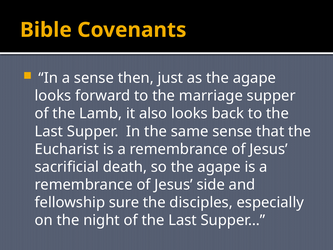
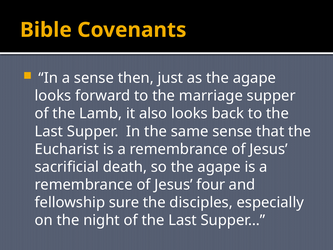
side: side -> four
